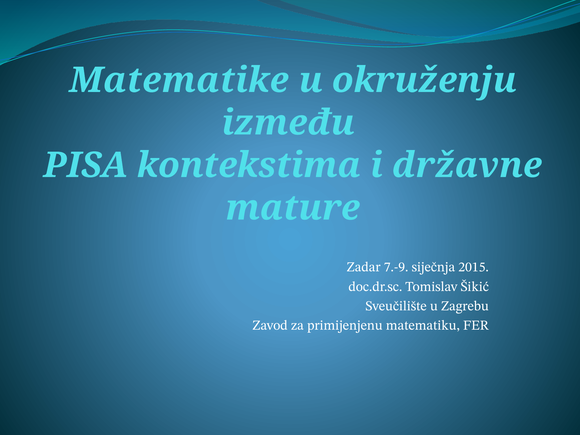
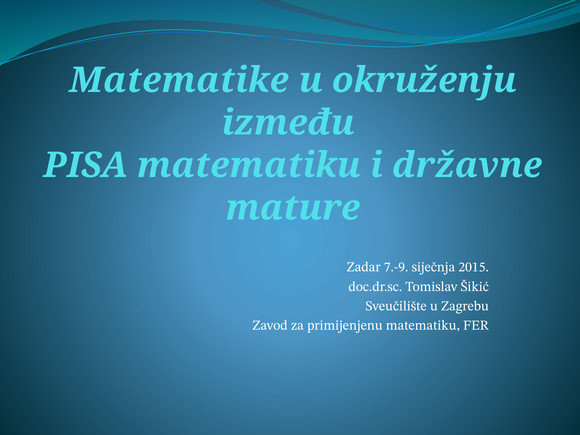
PISA kontekstima: kontekstima -> matematiku
